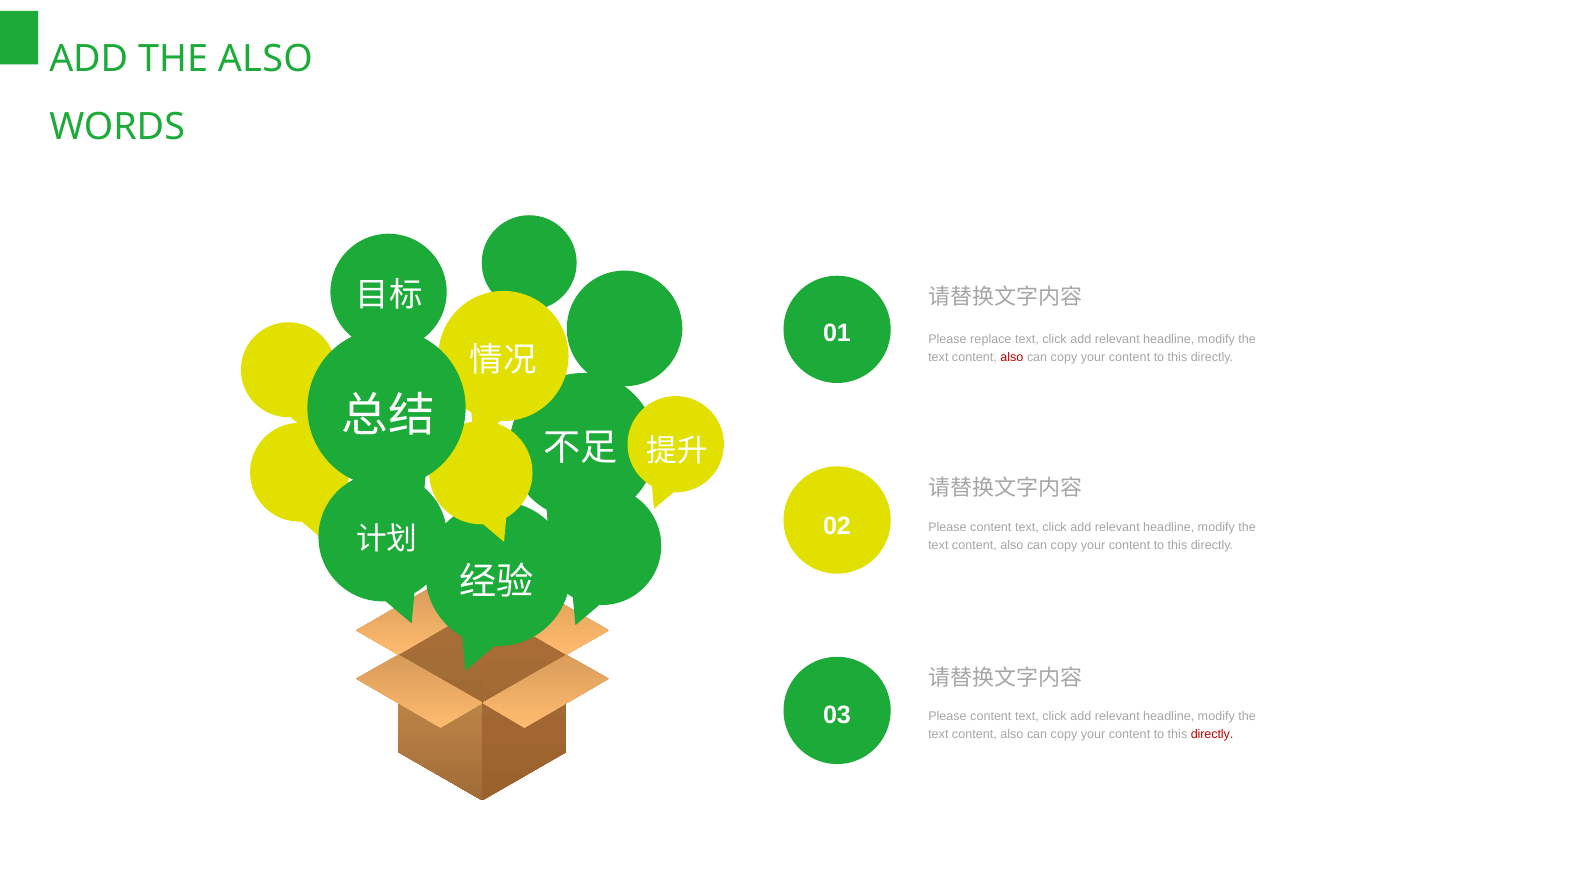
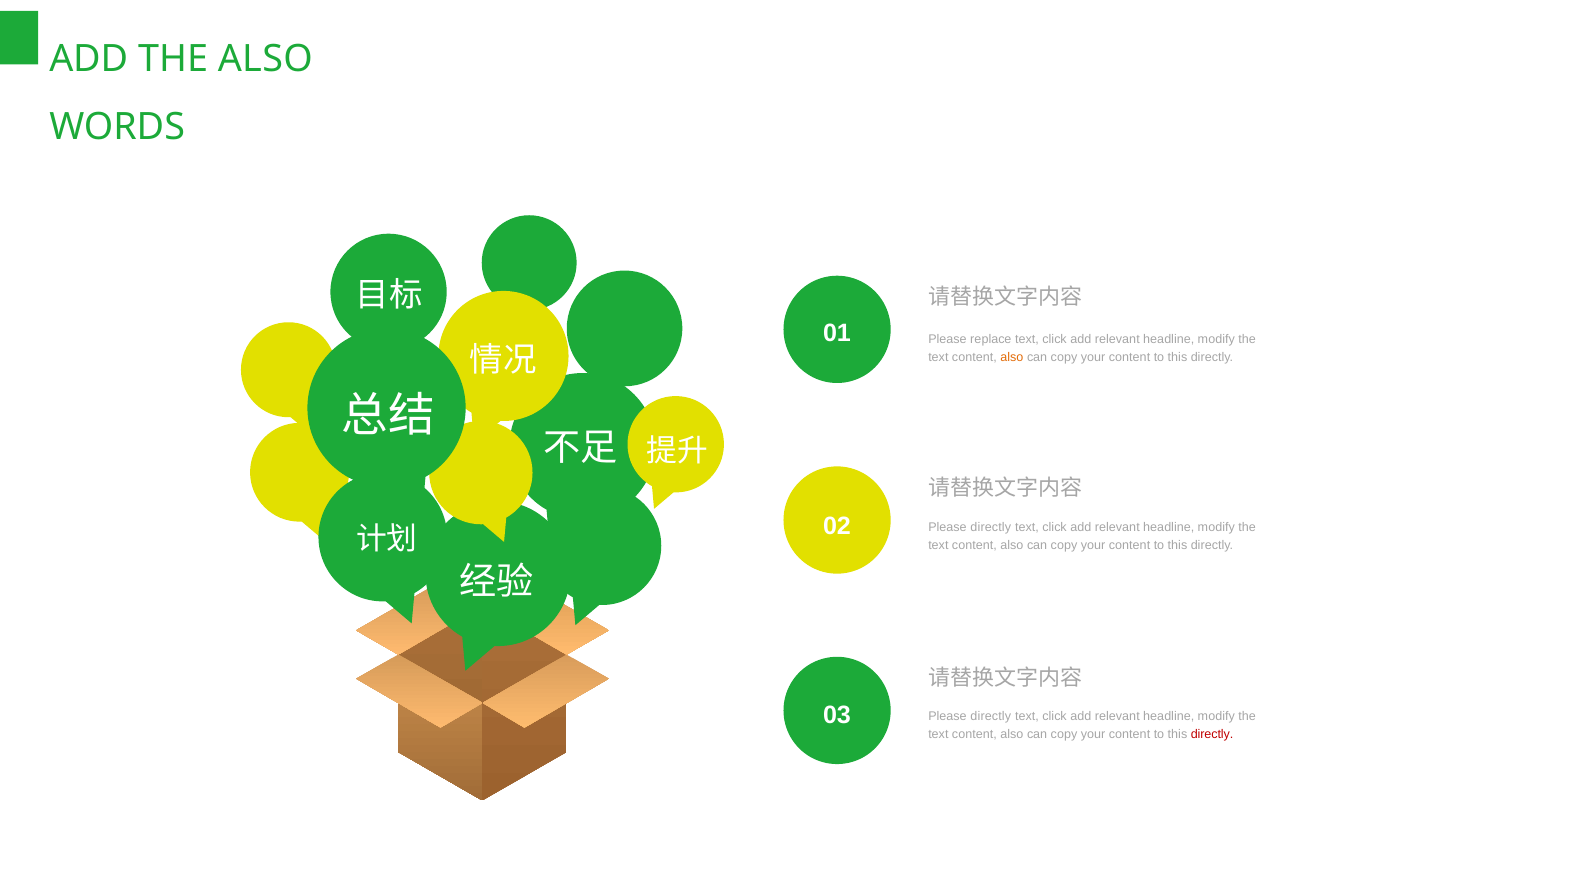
also at (1012, 357) colour: red -> orange
content at (991, 528): content -> directly
content at (991, 716): content -> directly
